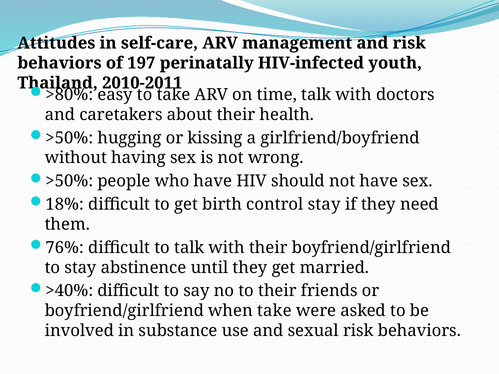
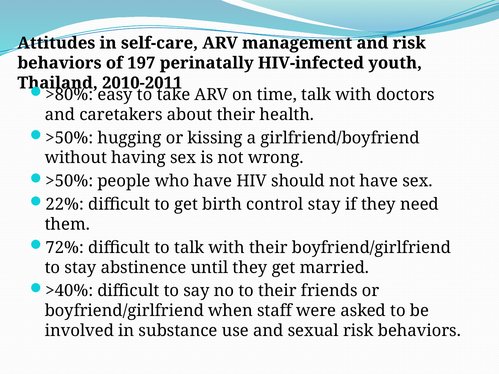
18%: 18% -> 22%
76%: 76% -> 72%
when take: take -> staff
